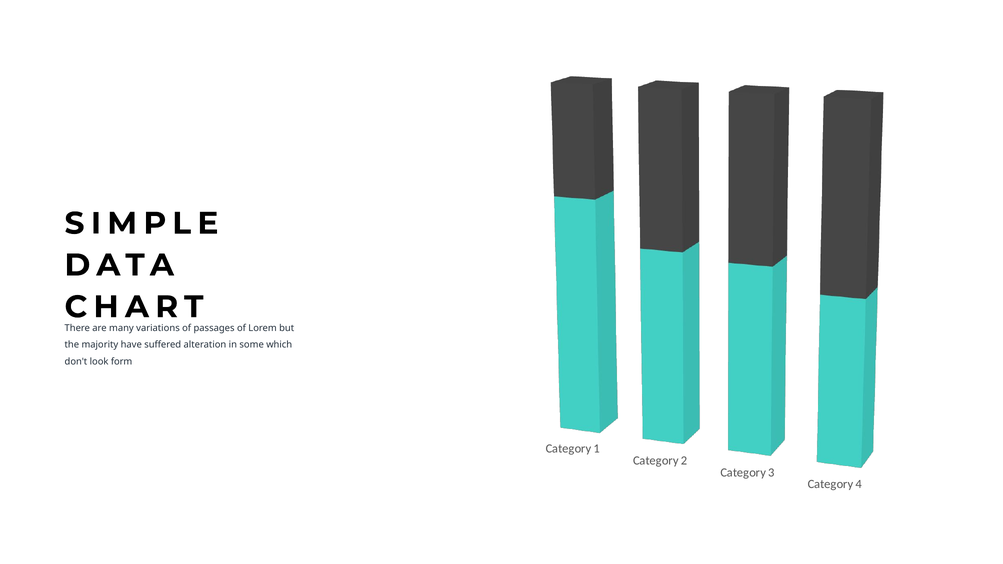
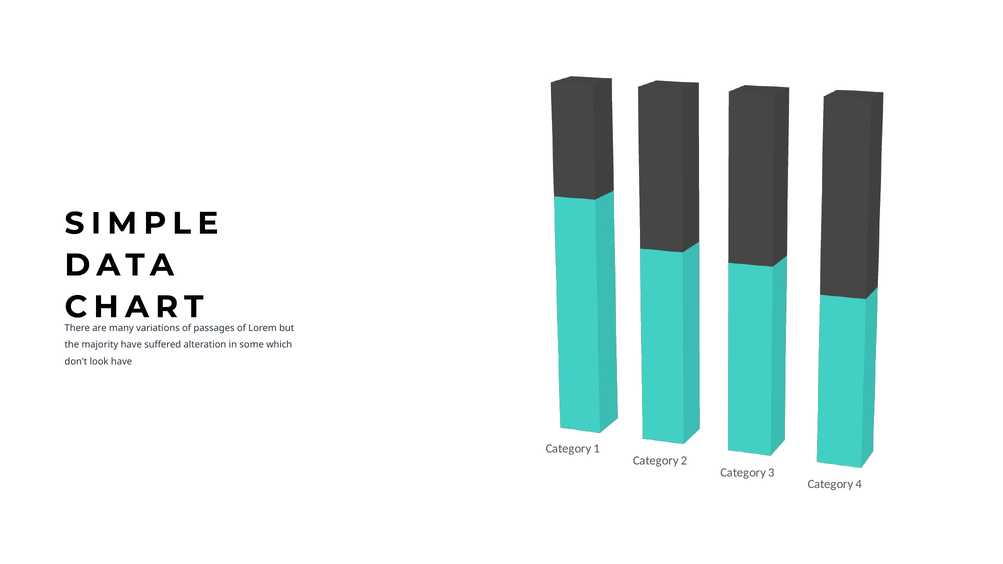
look form: form -> have
